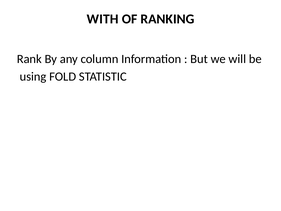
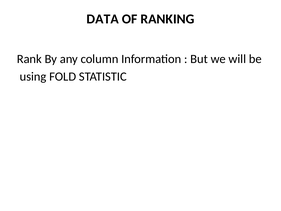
WITH: WITH -> DATA
